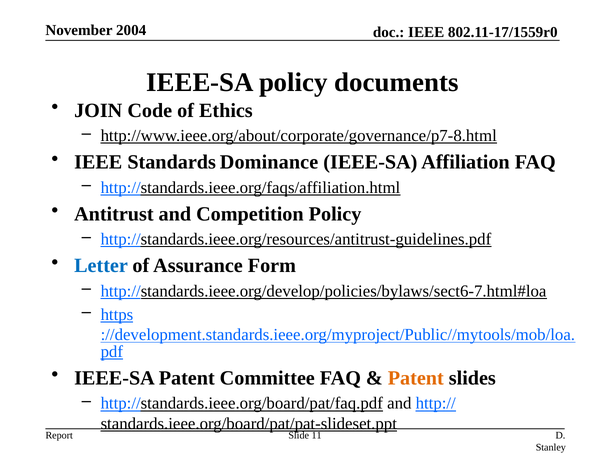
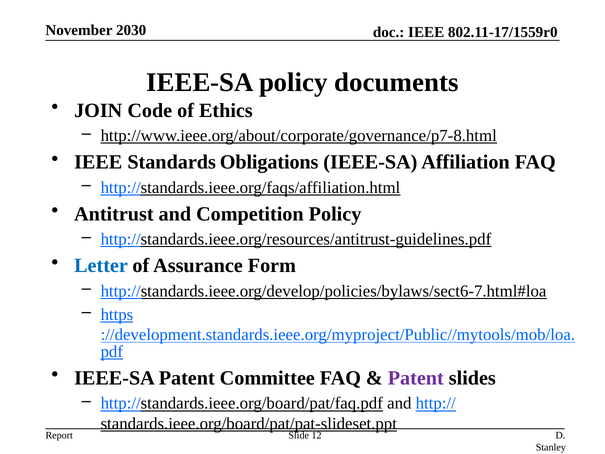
2004: 2004 -> 2030
Dominance: Dominance -> Obligations
Patent at (416, 378) colour: orange -> purple
11: 11 -> 12
